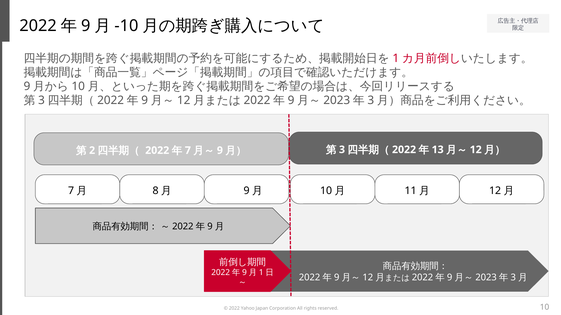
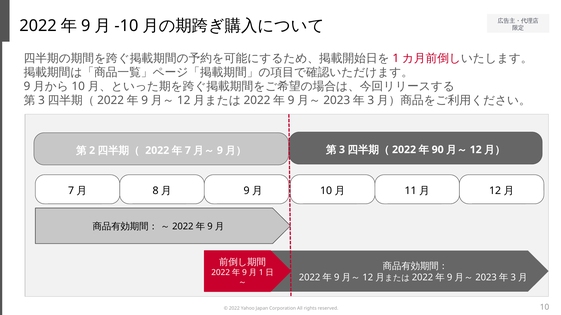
13: 13 -> 90
